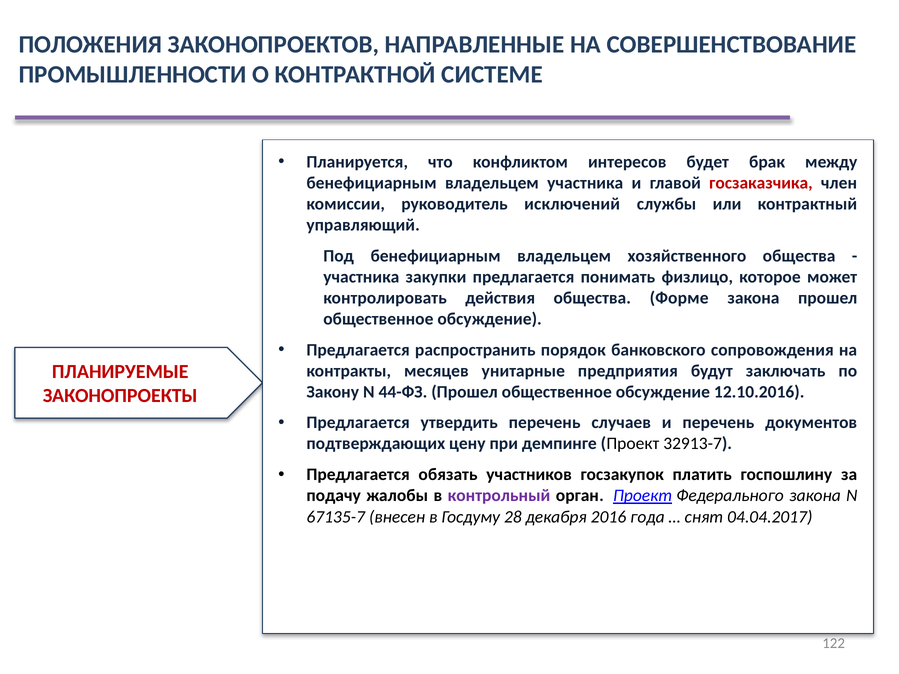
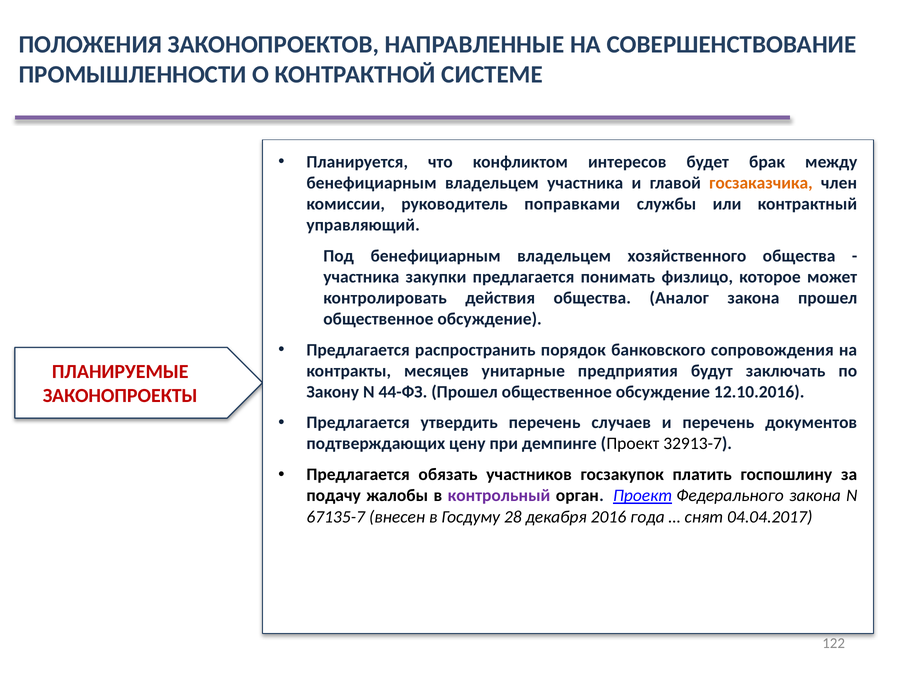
госзаказчика colour: red -> orange
исключений: исключений -> поправками
Форме: Форме -> Аналог
